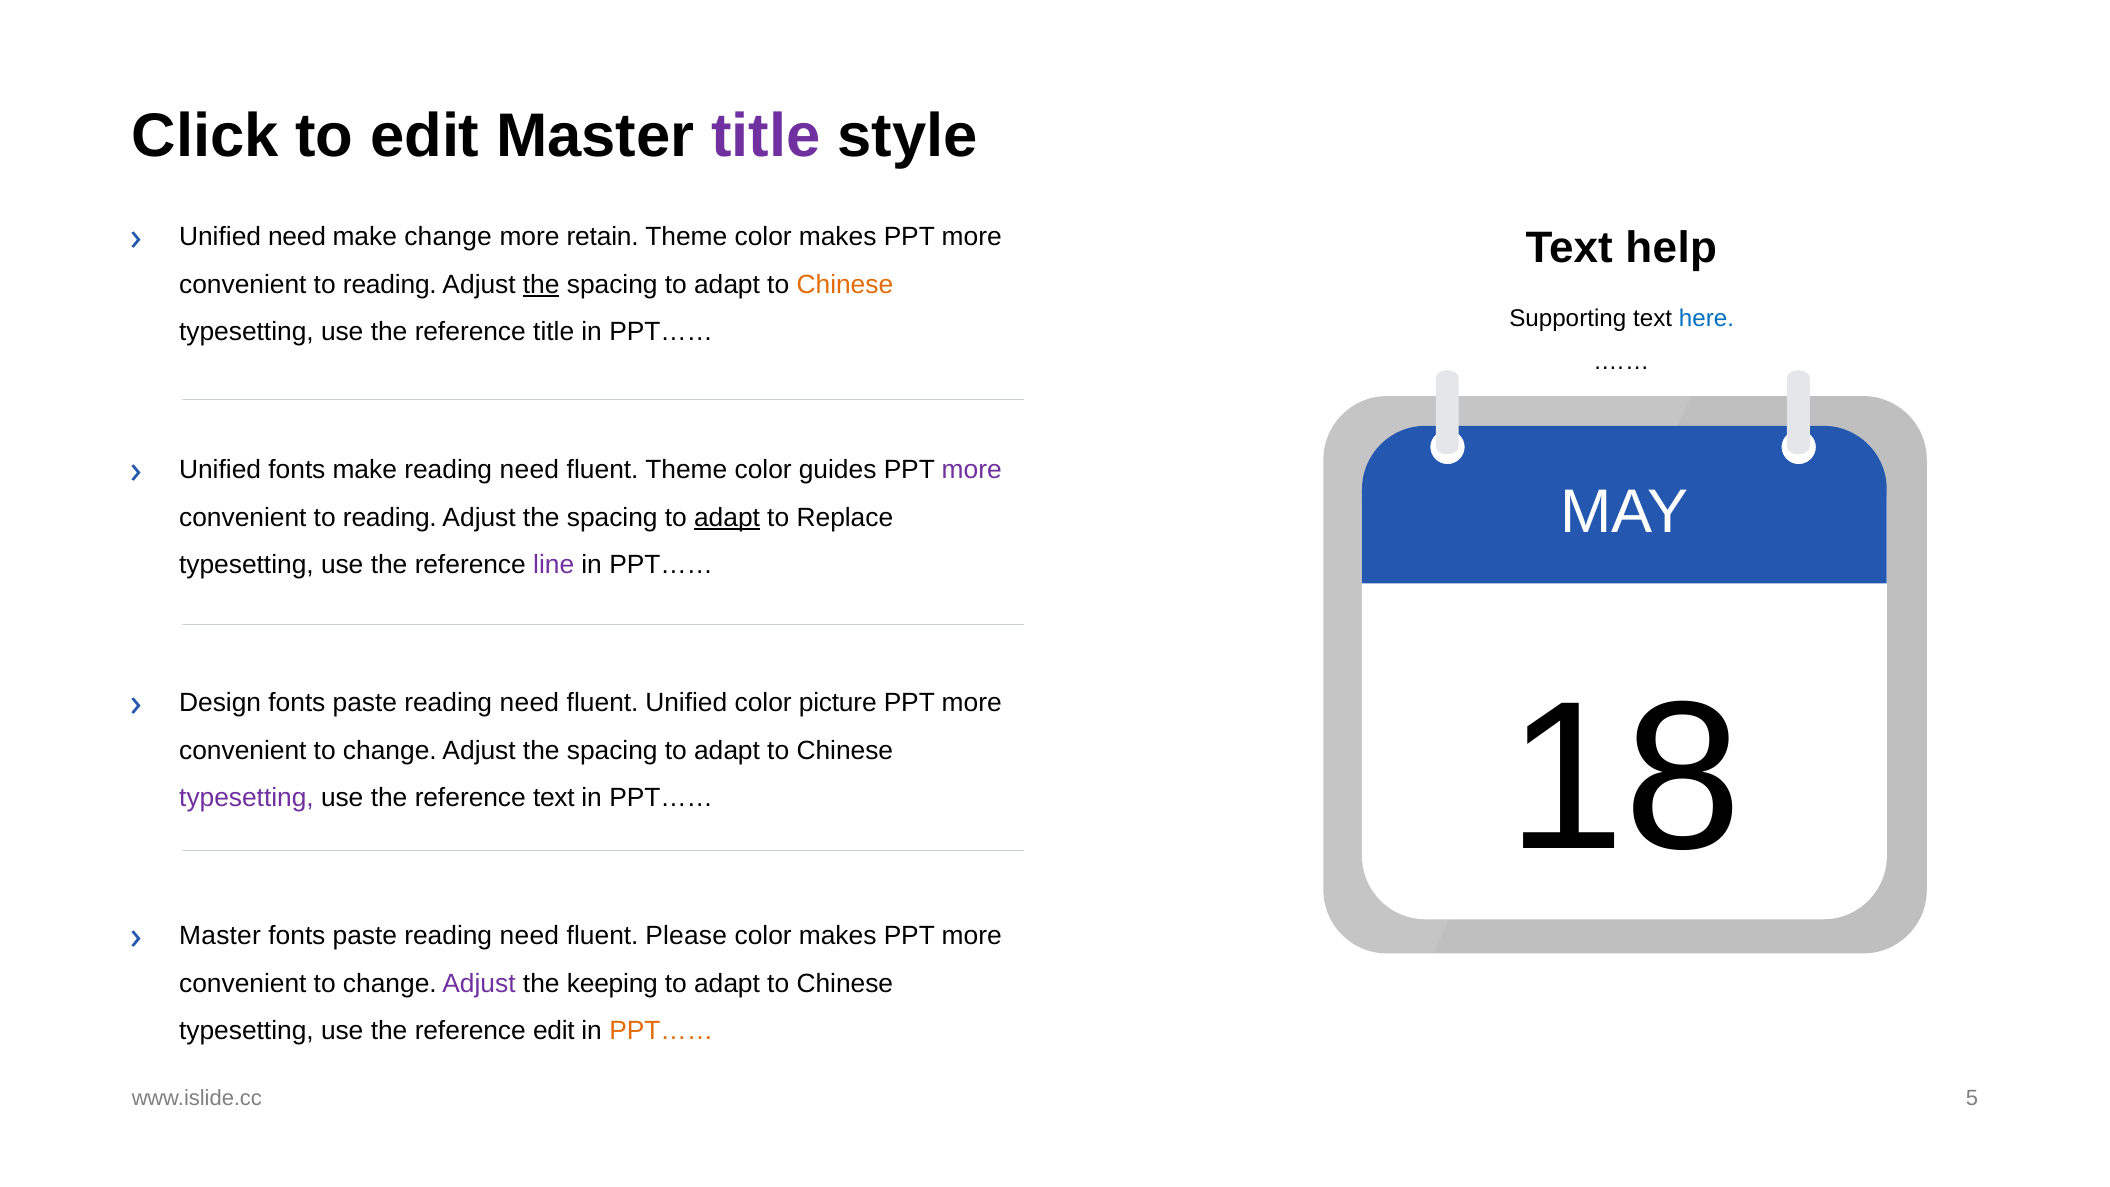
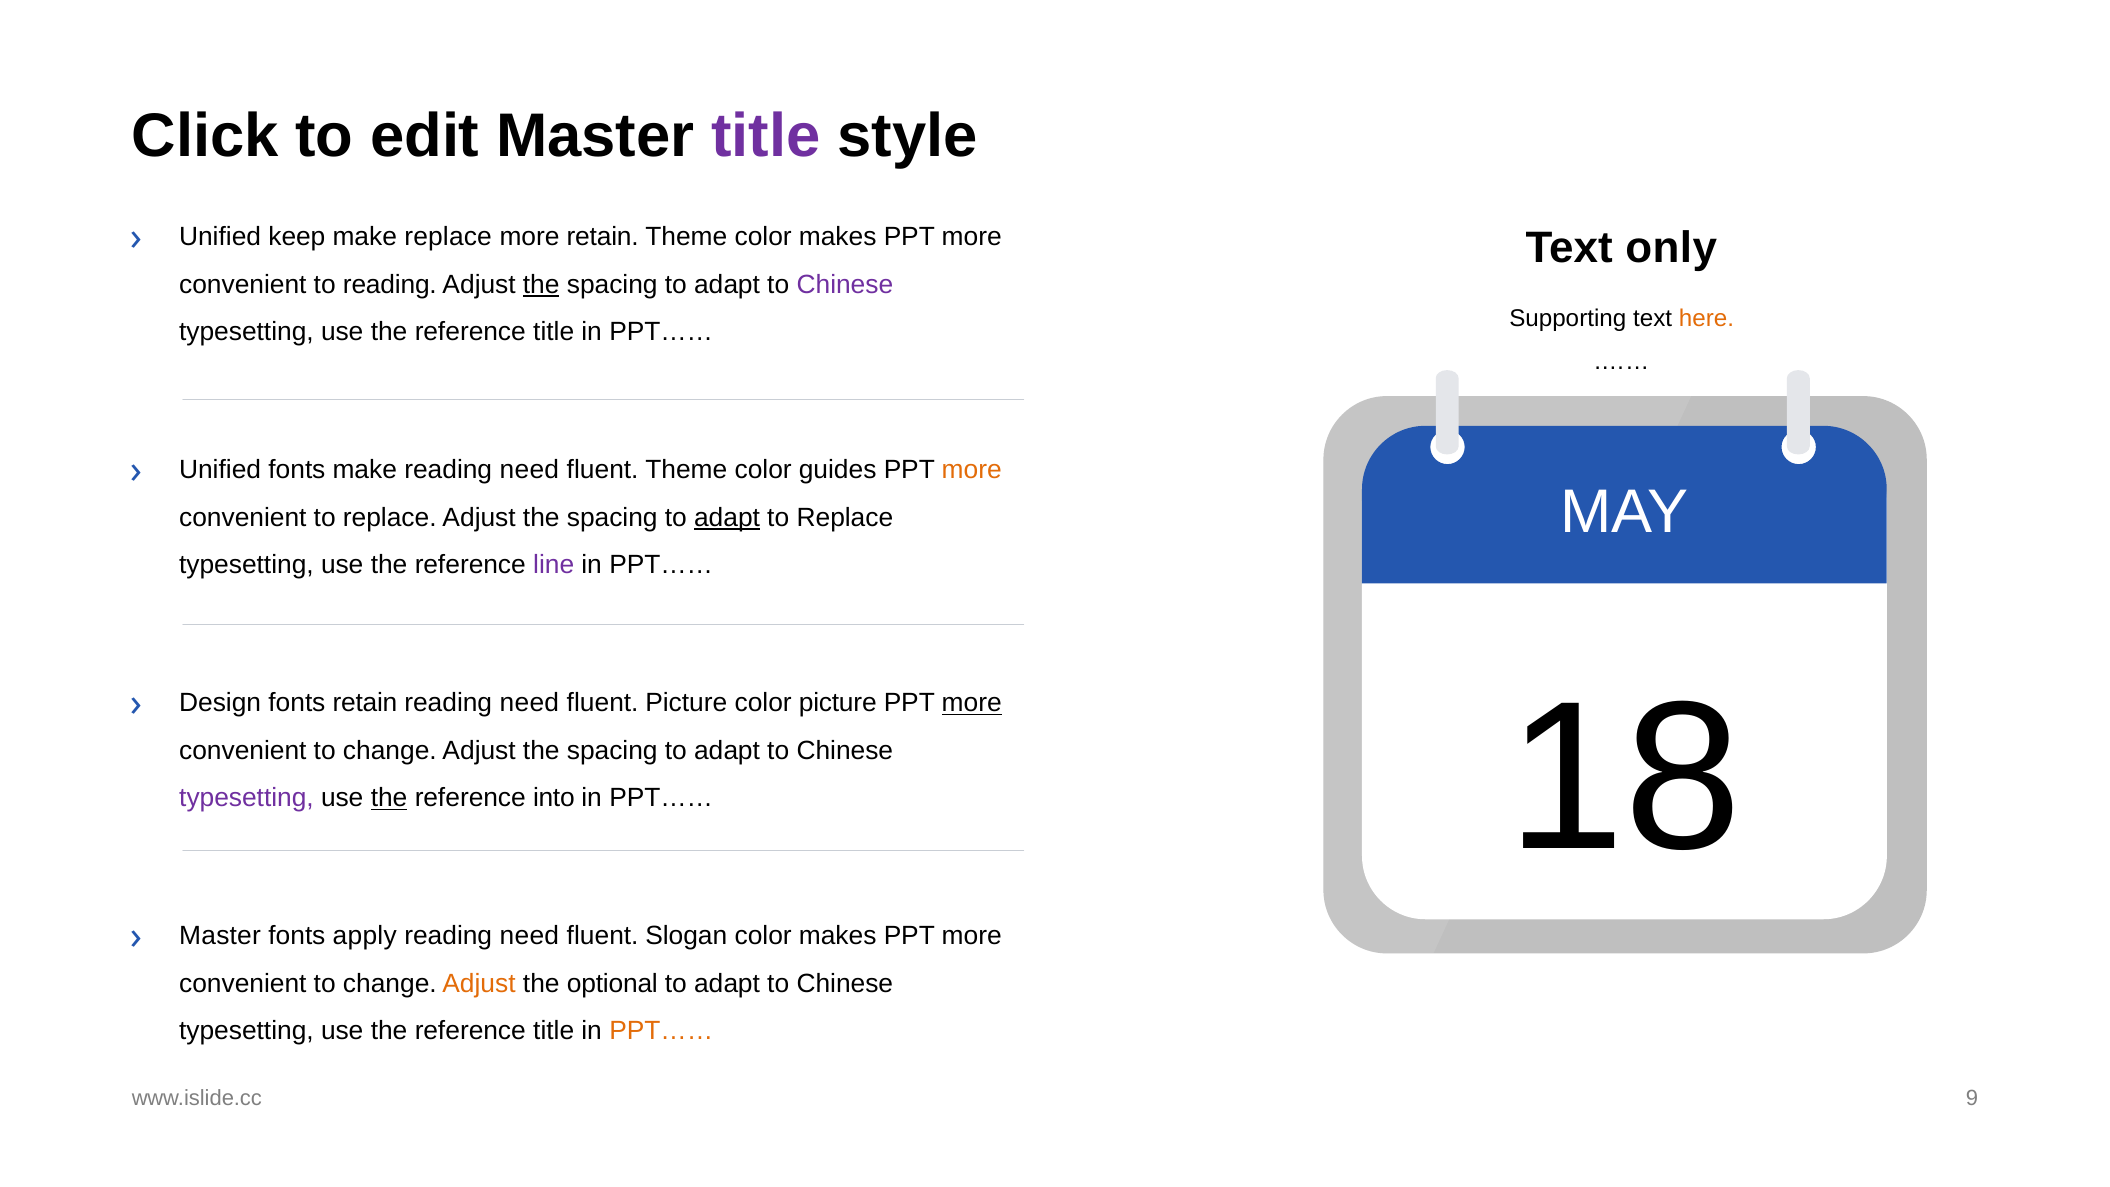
Unified need: need -> keep
make change: change -> replace
help: help -> only
Chinese at (845, 285) colour: orange -> purple
here colour: blue -> orange
more at (972, 470) colour: purple -> orange
reading at (390, 518): reading -> replace
paste at (365, 703): paste -> retain
fluent Unified: Unified -> Picture
more at (972, 703) underline: none -> present
the at (389, 798) underline: none -> present
reference text: text -> into
paste at (365, 936): paste -> apply
Please: Please -> Slogan
Adjust at (479, 984) colour: purple -> orange
keeping: keeping -> optional
edit at (554, 1031): edit -> title
5: 5 -> 9
